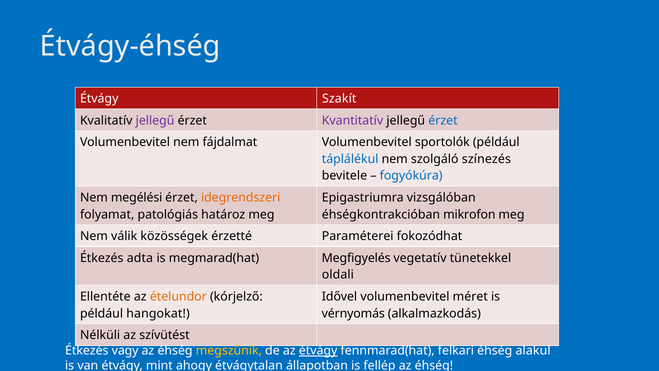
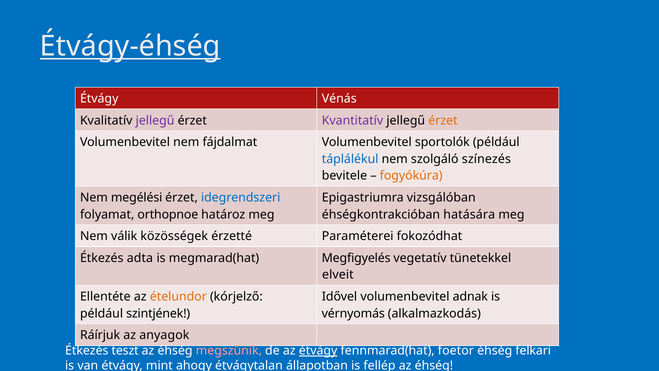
Étvágy-éhség underline: none -> present
Szakít: Szakít -> Vénás
érzet at (443, 120) colour: blue -> orange
fogyókúra colour: blue -> orange
idegrendszeri colour: orange -> blue
patológiás: patológiás -> orthopnoe
mikrofon: mikrofon -> hatására
oldali: oldali -> elveit
méret: méret -> adnak
hangokat: hangokat -> szintjének
Nélküli: Nélküli -> Ráírjuk
szívütést: szívütést -> anyagok
vagy: vagy -> teszt
megszűnik colour: yellow -> pink
felkari: felkari -> foetor
alakul: alakul -> felkari
